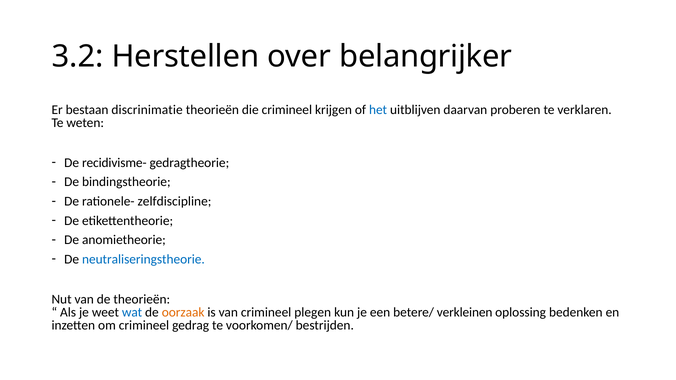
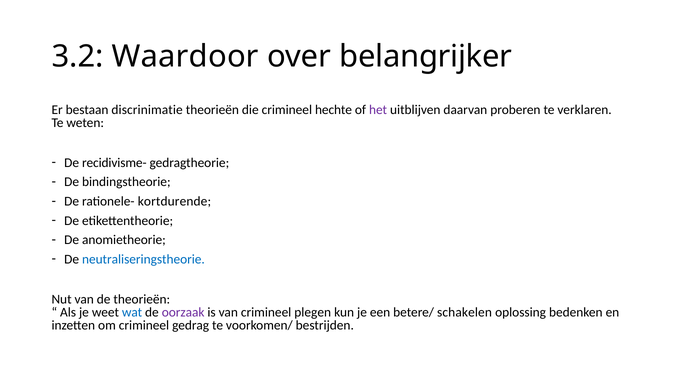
Herstellen: Herstellen -> Waardoor
krijgen: krijgen -> hechte
het colour: blue -> purple
zelfdiscipline: zelfdiscipline -> kortdurende
oorzaak colour: orange -> purple
verkleinen: verkleinen -> schakelen
